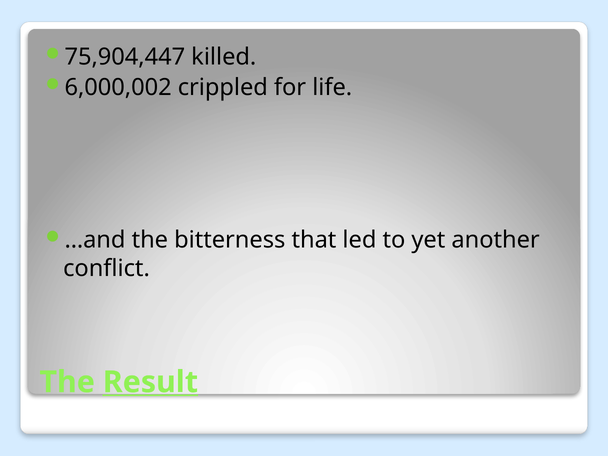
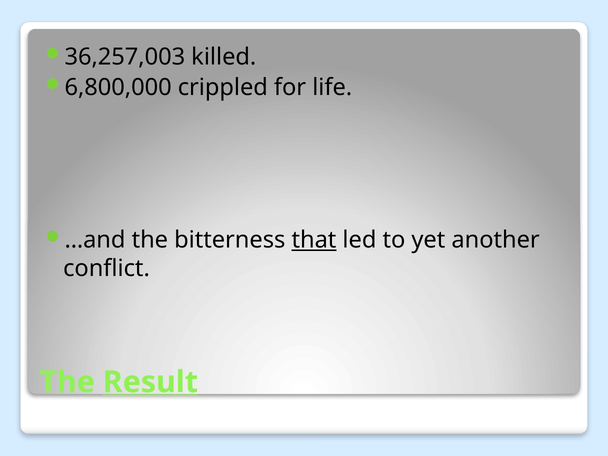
75,904,447: 75,904,447 -> 36,257,003
6,000,002: 6,000,002 -> 6,800,000
that underline: none -> present
